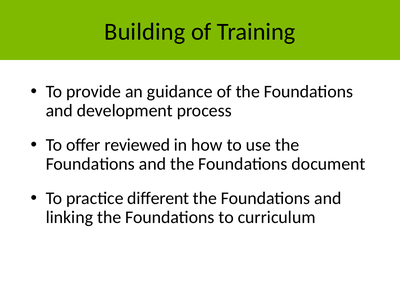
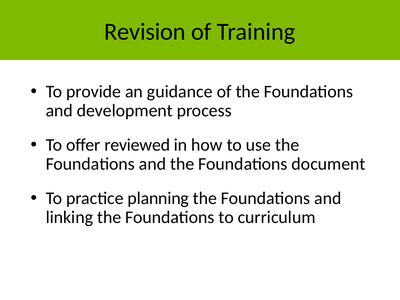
Building: Building -> Revision
different: different -> planning
